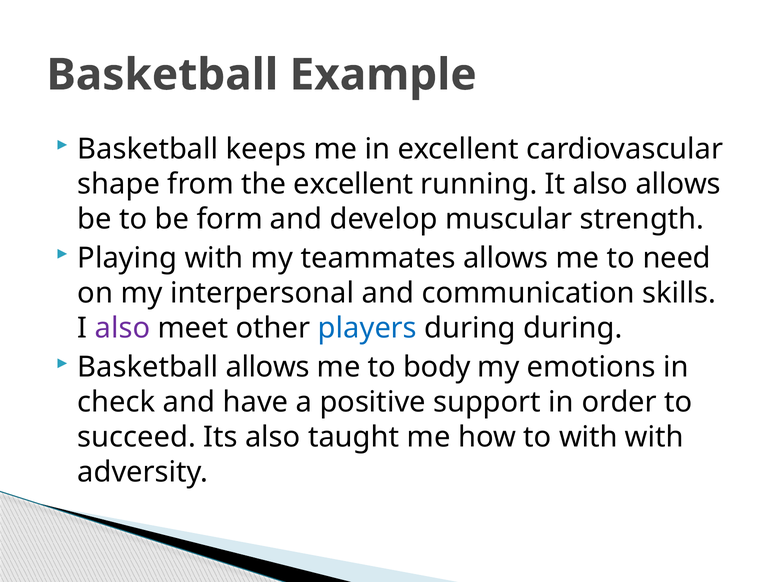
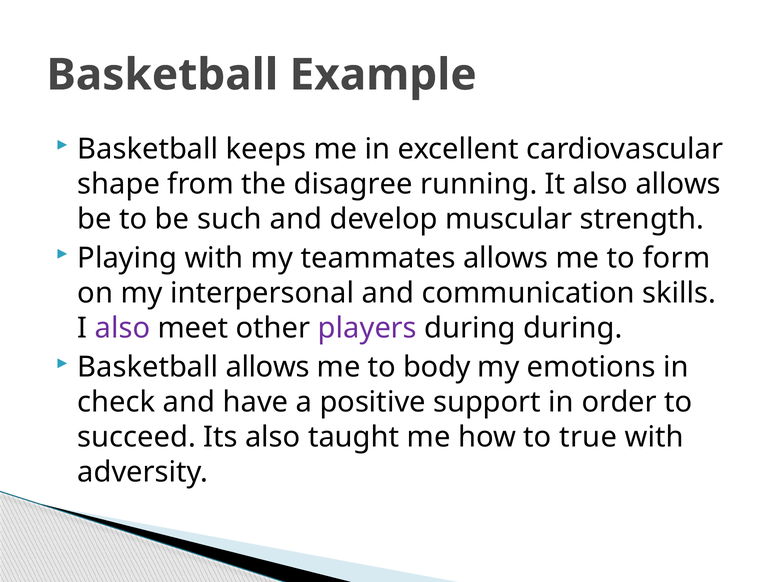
the excellent: excellent -> disagree
form: form -> such
need: need -> form
players colour: blue -> purple
to with: with -> true
